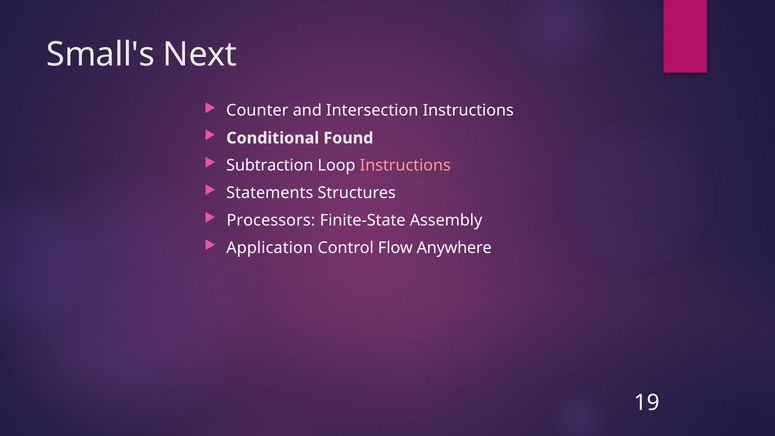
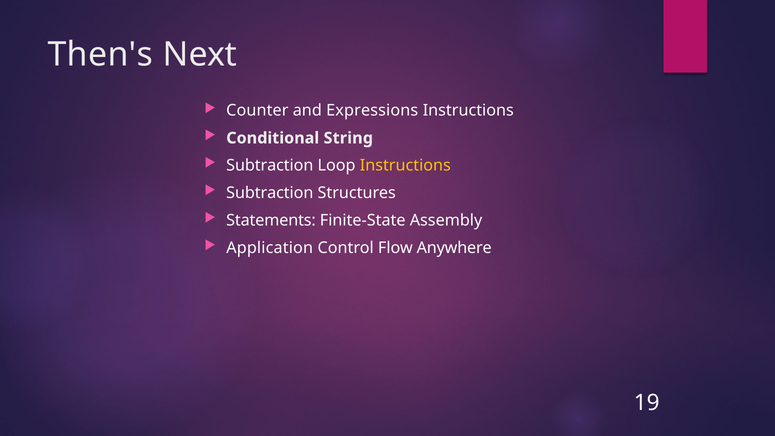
Small's: Small's -> Then's
Intersection: Intersection -> Expressions
Found: Found -> String
Instructions at (405, 166) colour: pink -> yellow
Statements at (270, 193): Statements -> Subtraction
Processors: Processors -> Statements
